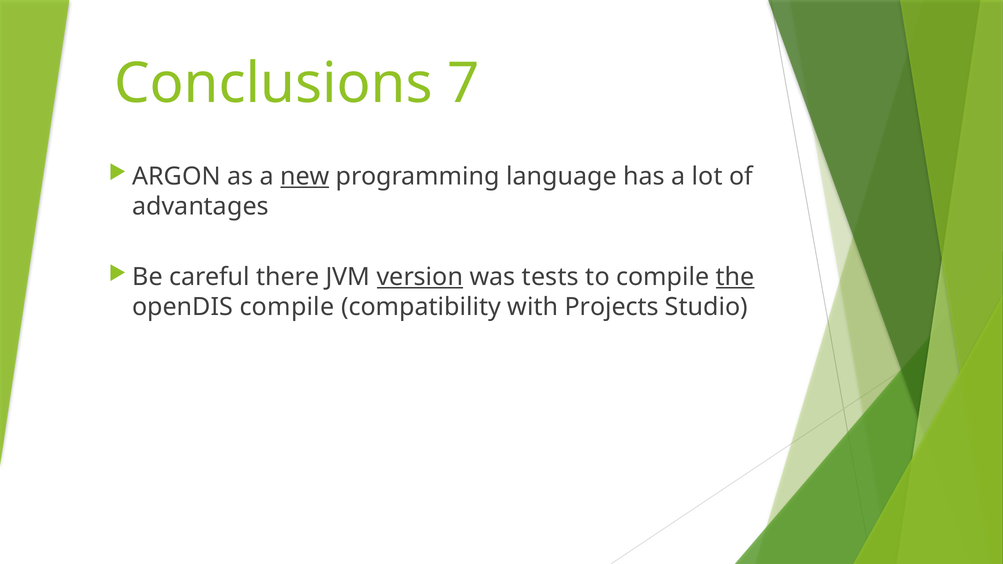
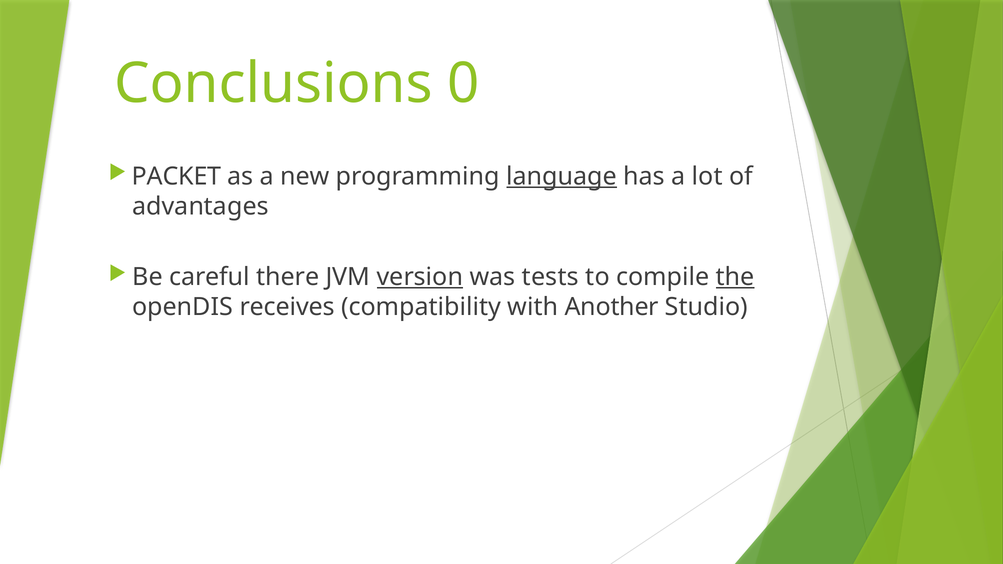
7: 7 -> 0
ARGON: ARGON -> PACKET
new underline: present -> none
language underline: none -> present
openDIS compile: compile -> receives
Projects: Projects -> Another
